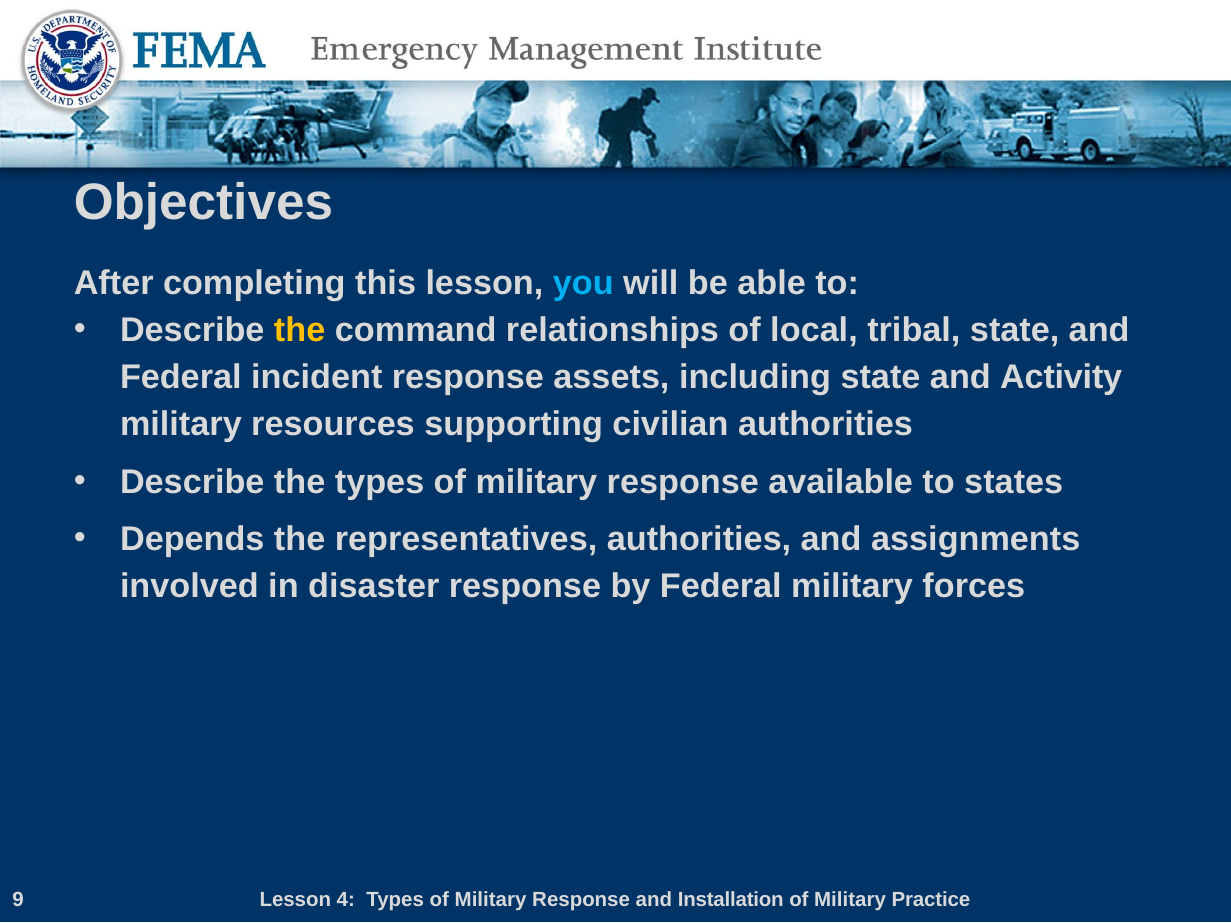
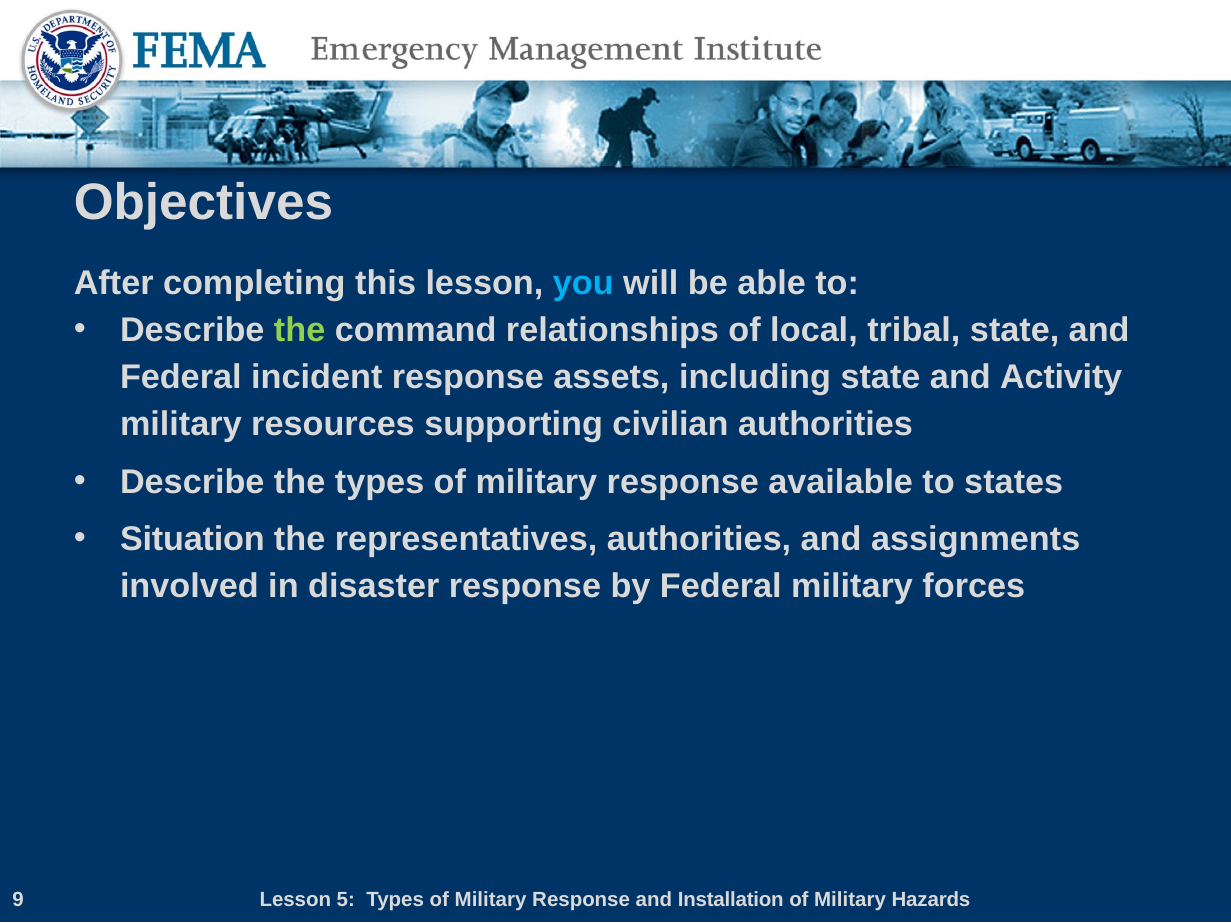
the at (300, 330) colour: yellow -> light green
Depends: Depends -> Situation
4: 4 -> 5
Practice: Practice -> Hazards
